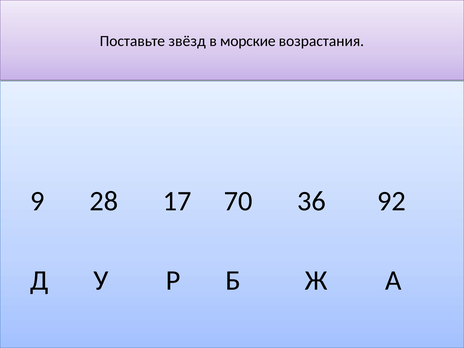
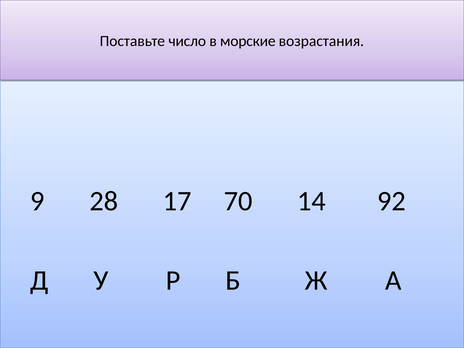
звёзд: звёзд -> число
36: 36 -> 14
